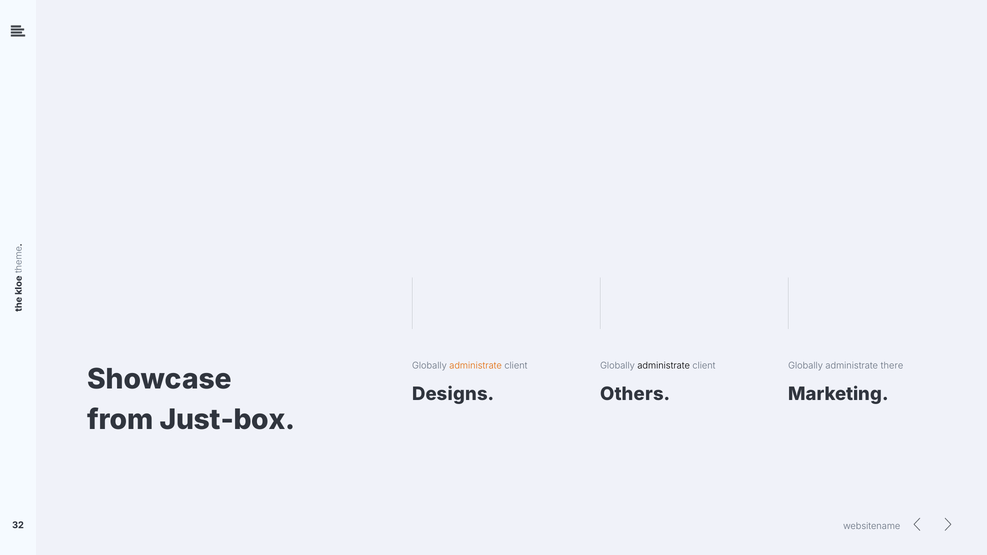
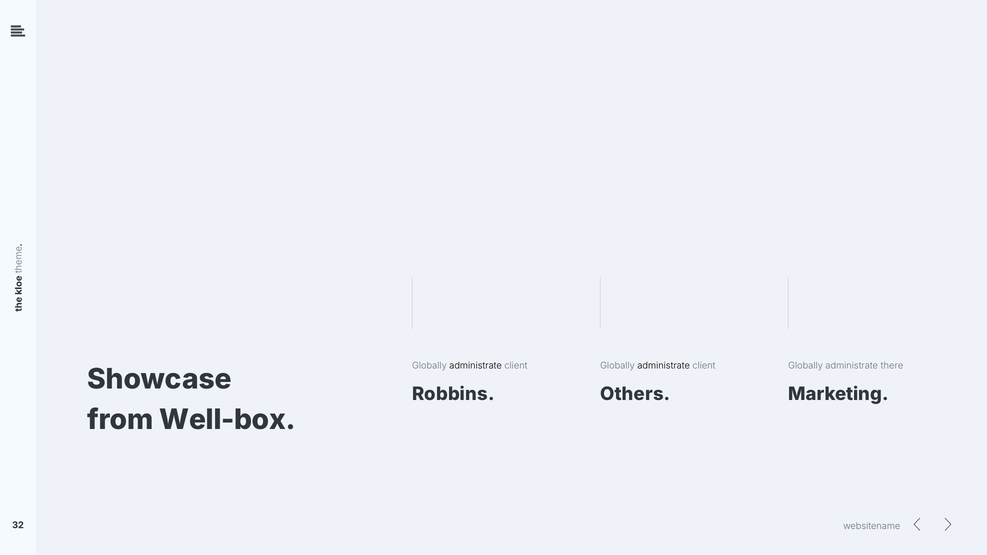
administrate at (476, 366) colour: orange -> black
Designs: Designs -> Robbins
Just-box: Just-box -> Well-box
